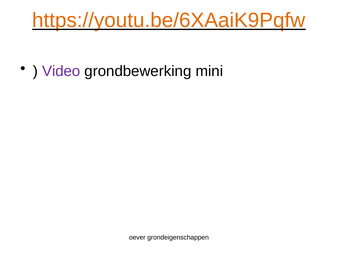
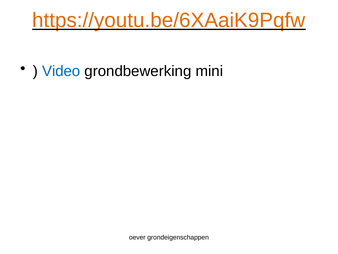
Video colour: purple -> blue
